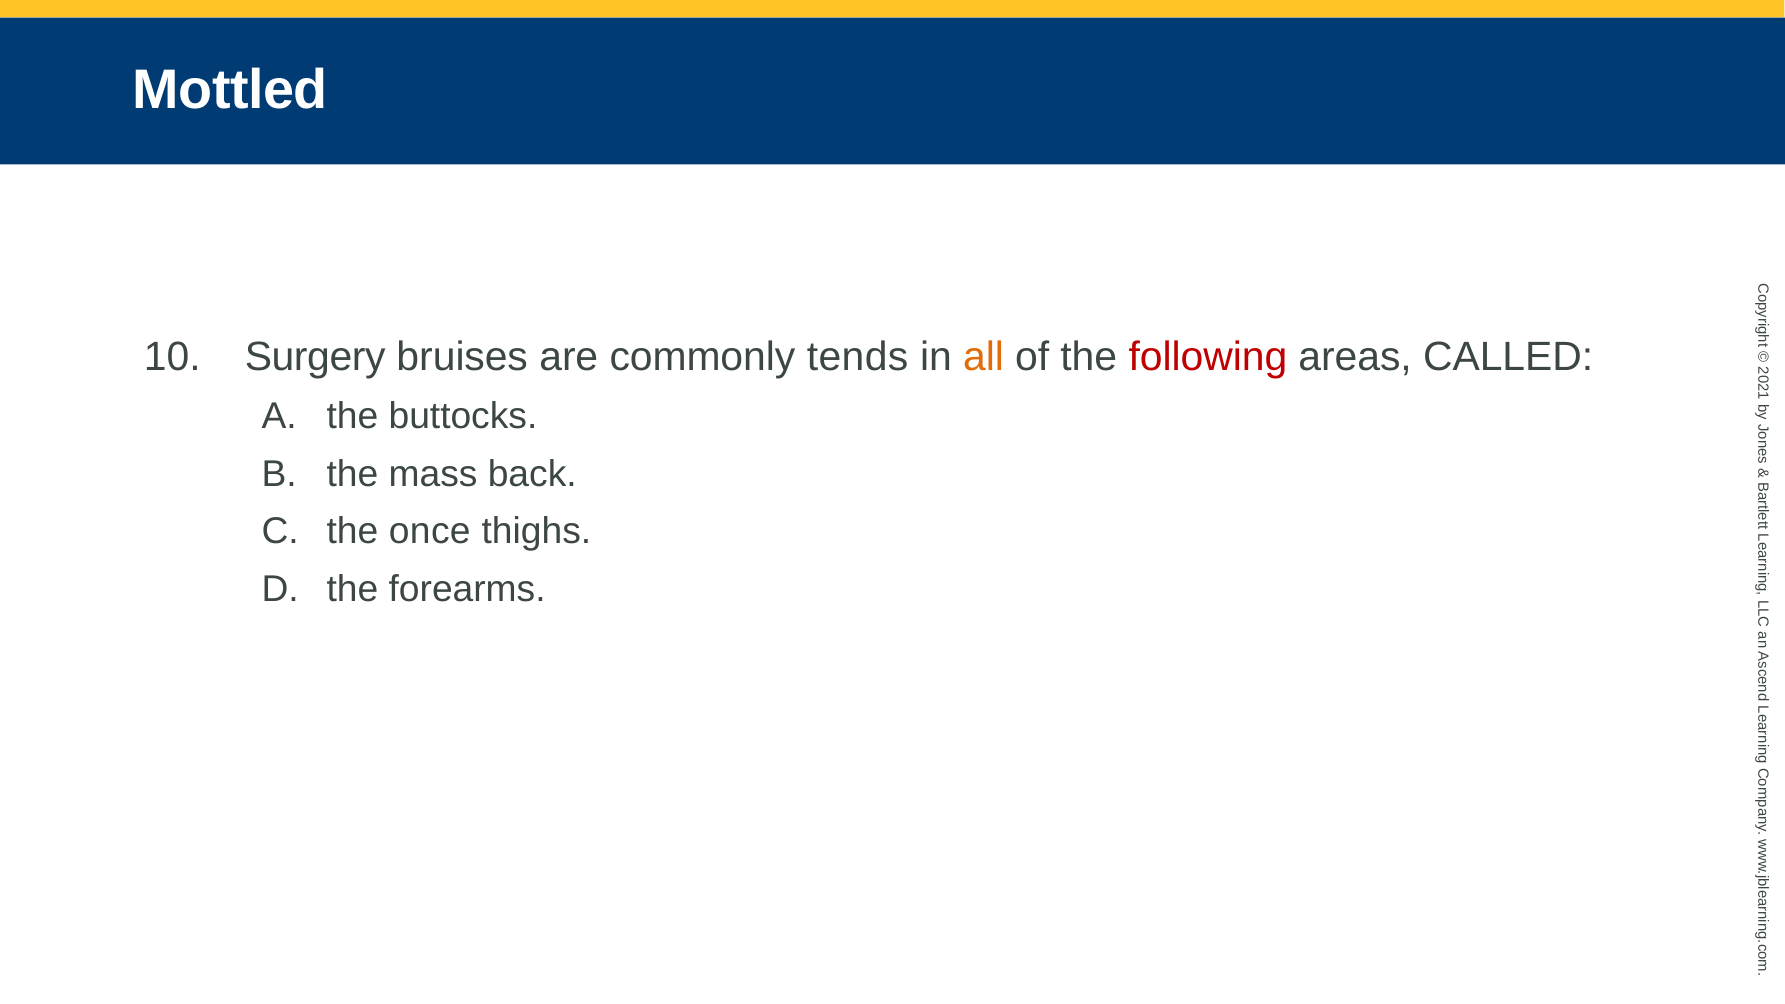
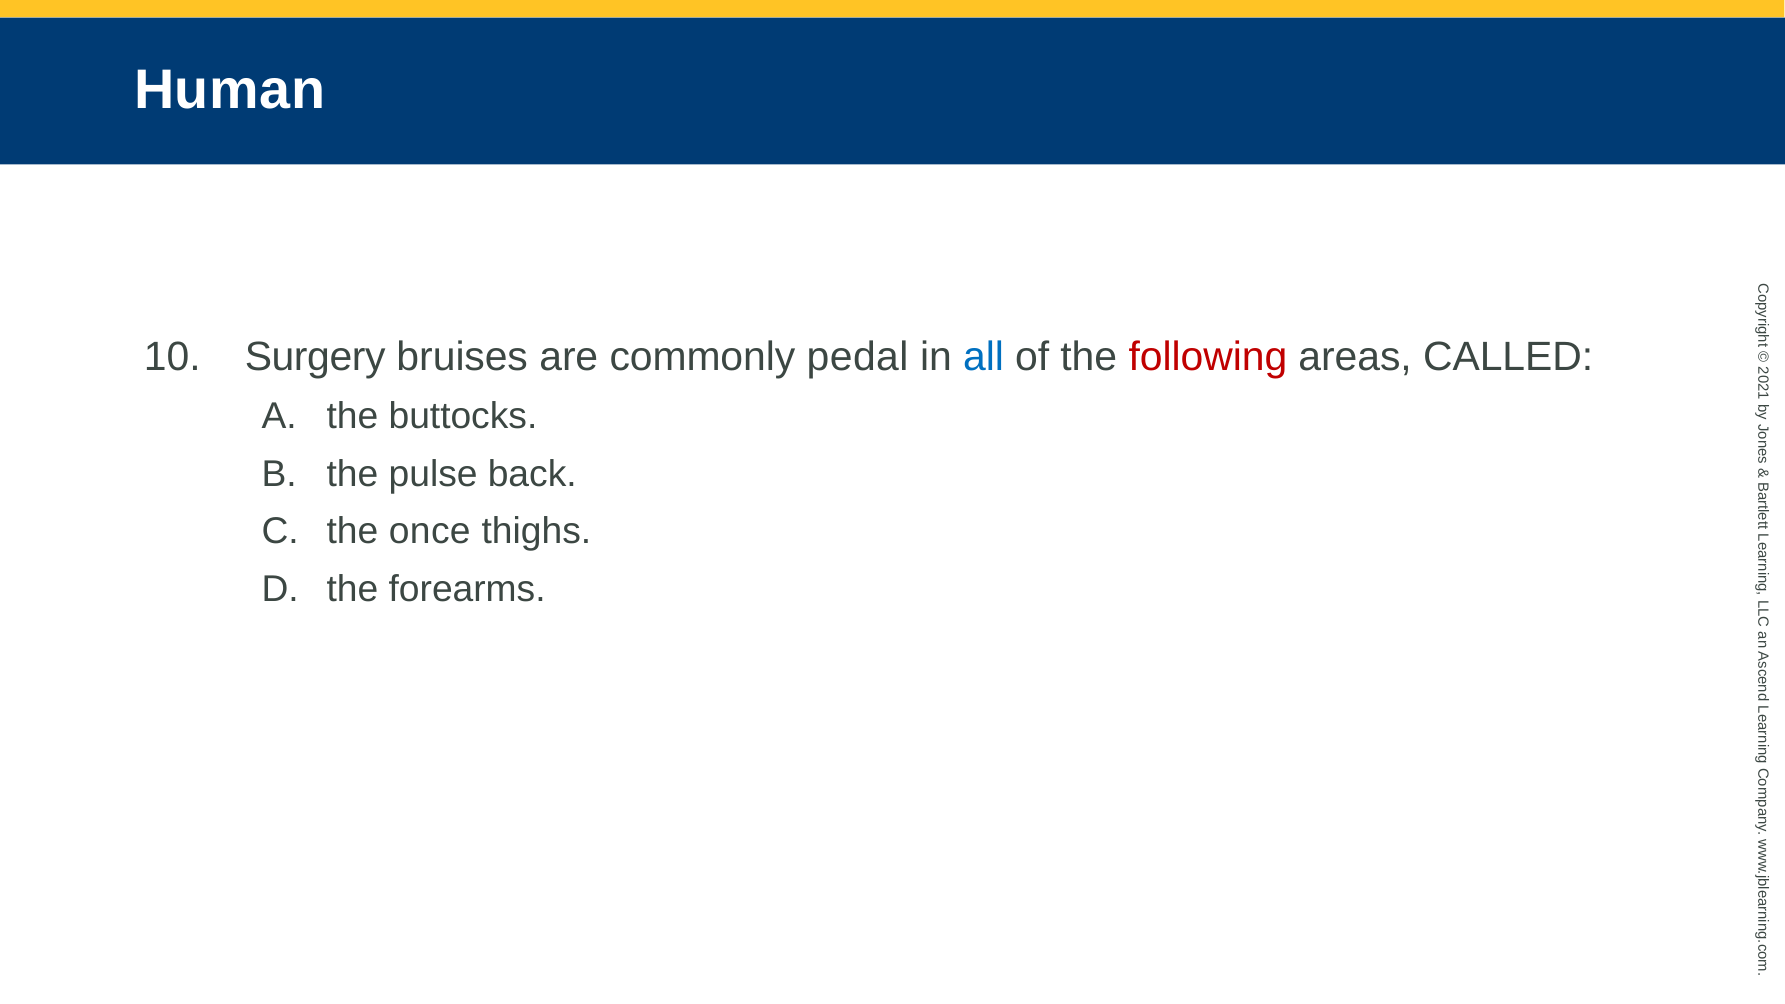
Mottled: Mottled -> Human
tends: tends -> pedal
all colour: orange -> blue
mass: mass -> pulse
